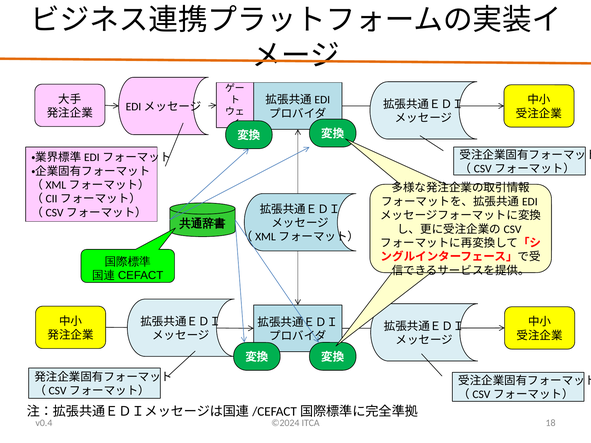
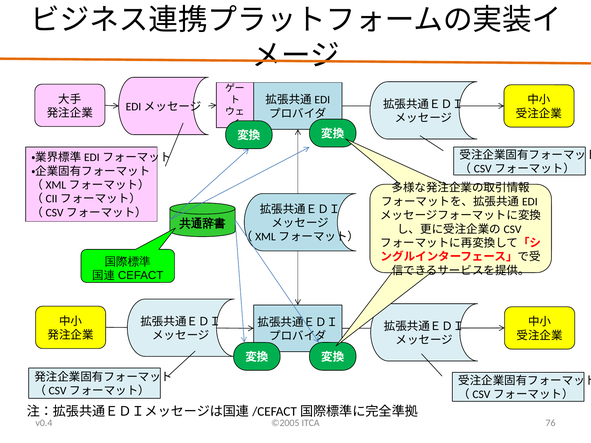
©2024: ©2024 -> ©2005
18: 18 -> 76
